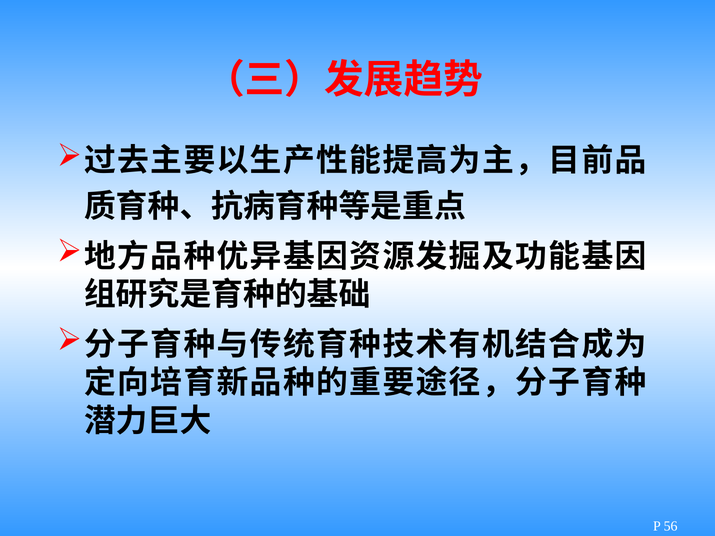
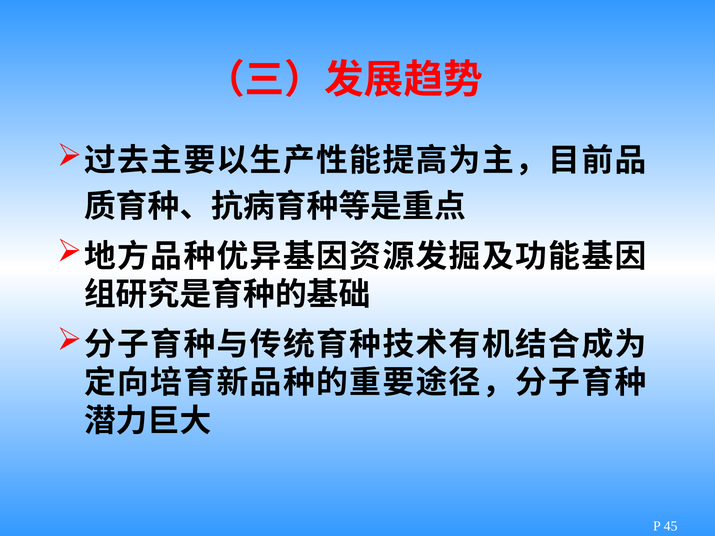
56: 56 -> 45
